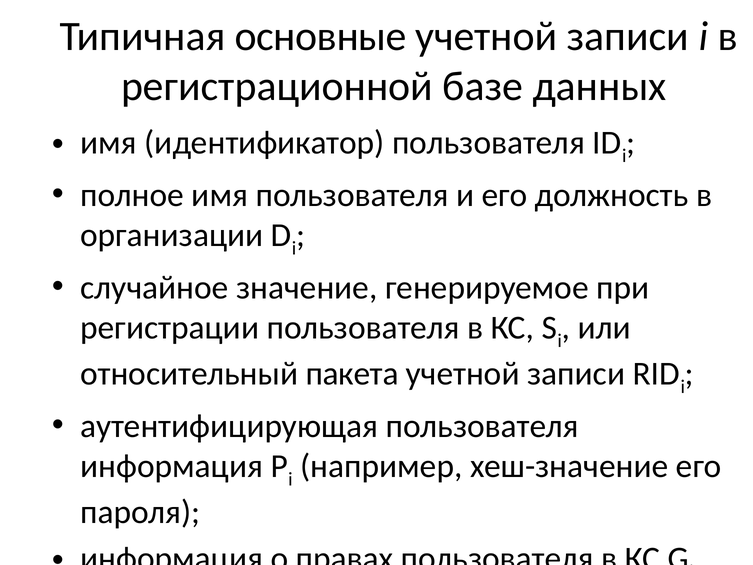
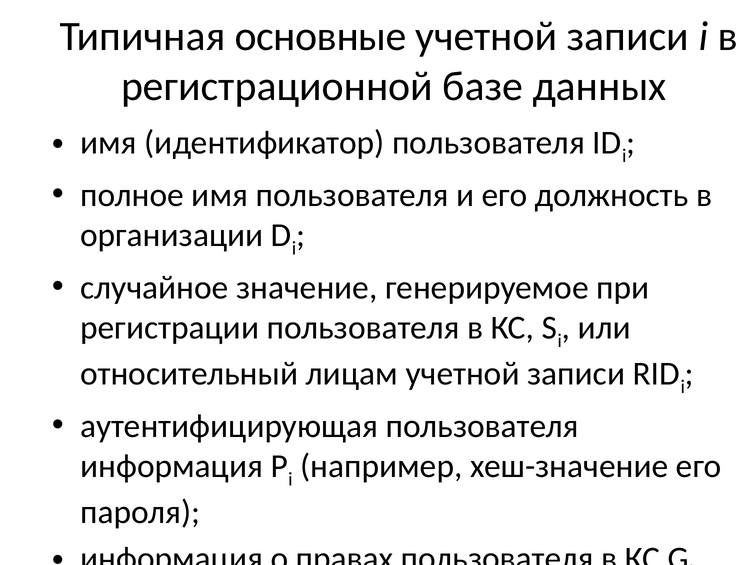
пакета: пакета -> лицам
